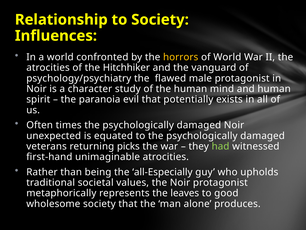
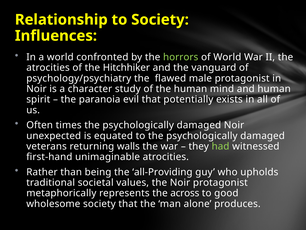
horrors colour: yellow -> light green
picks: picks -> walls
all-Especially: all-Especially -> all-Providing
leaves: leaves -> across
